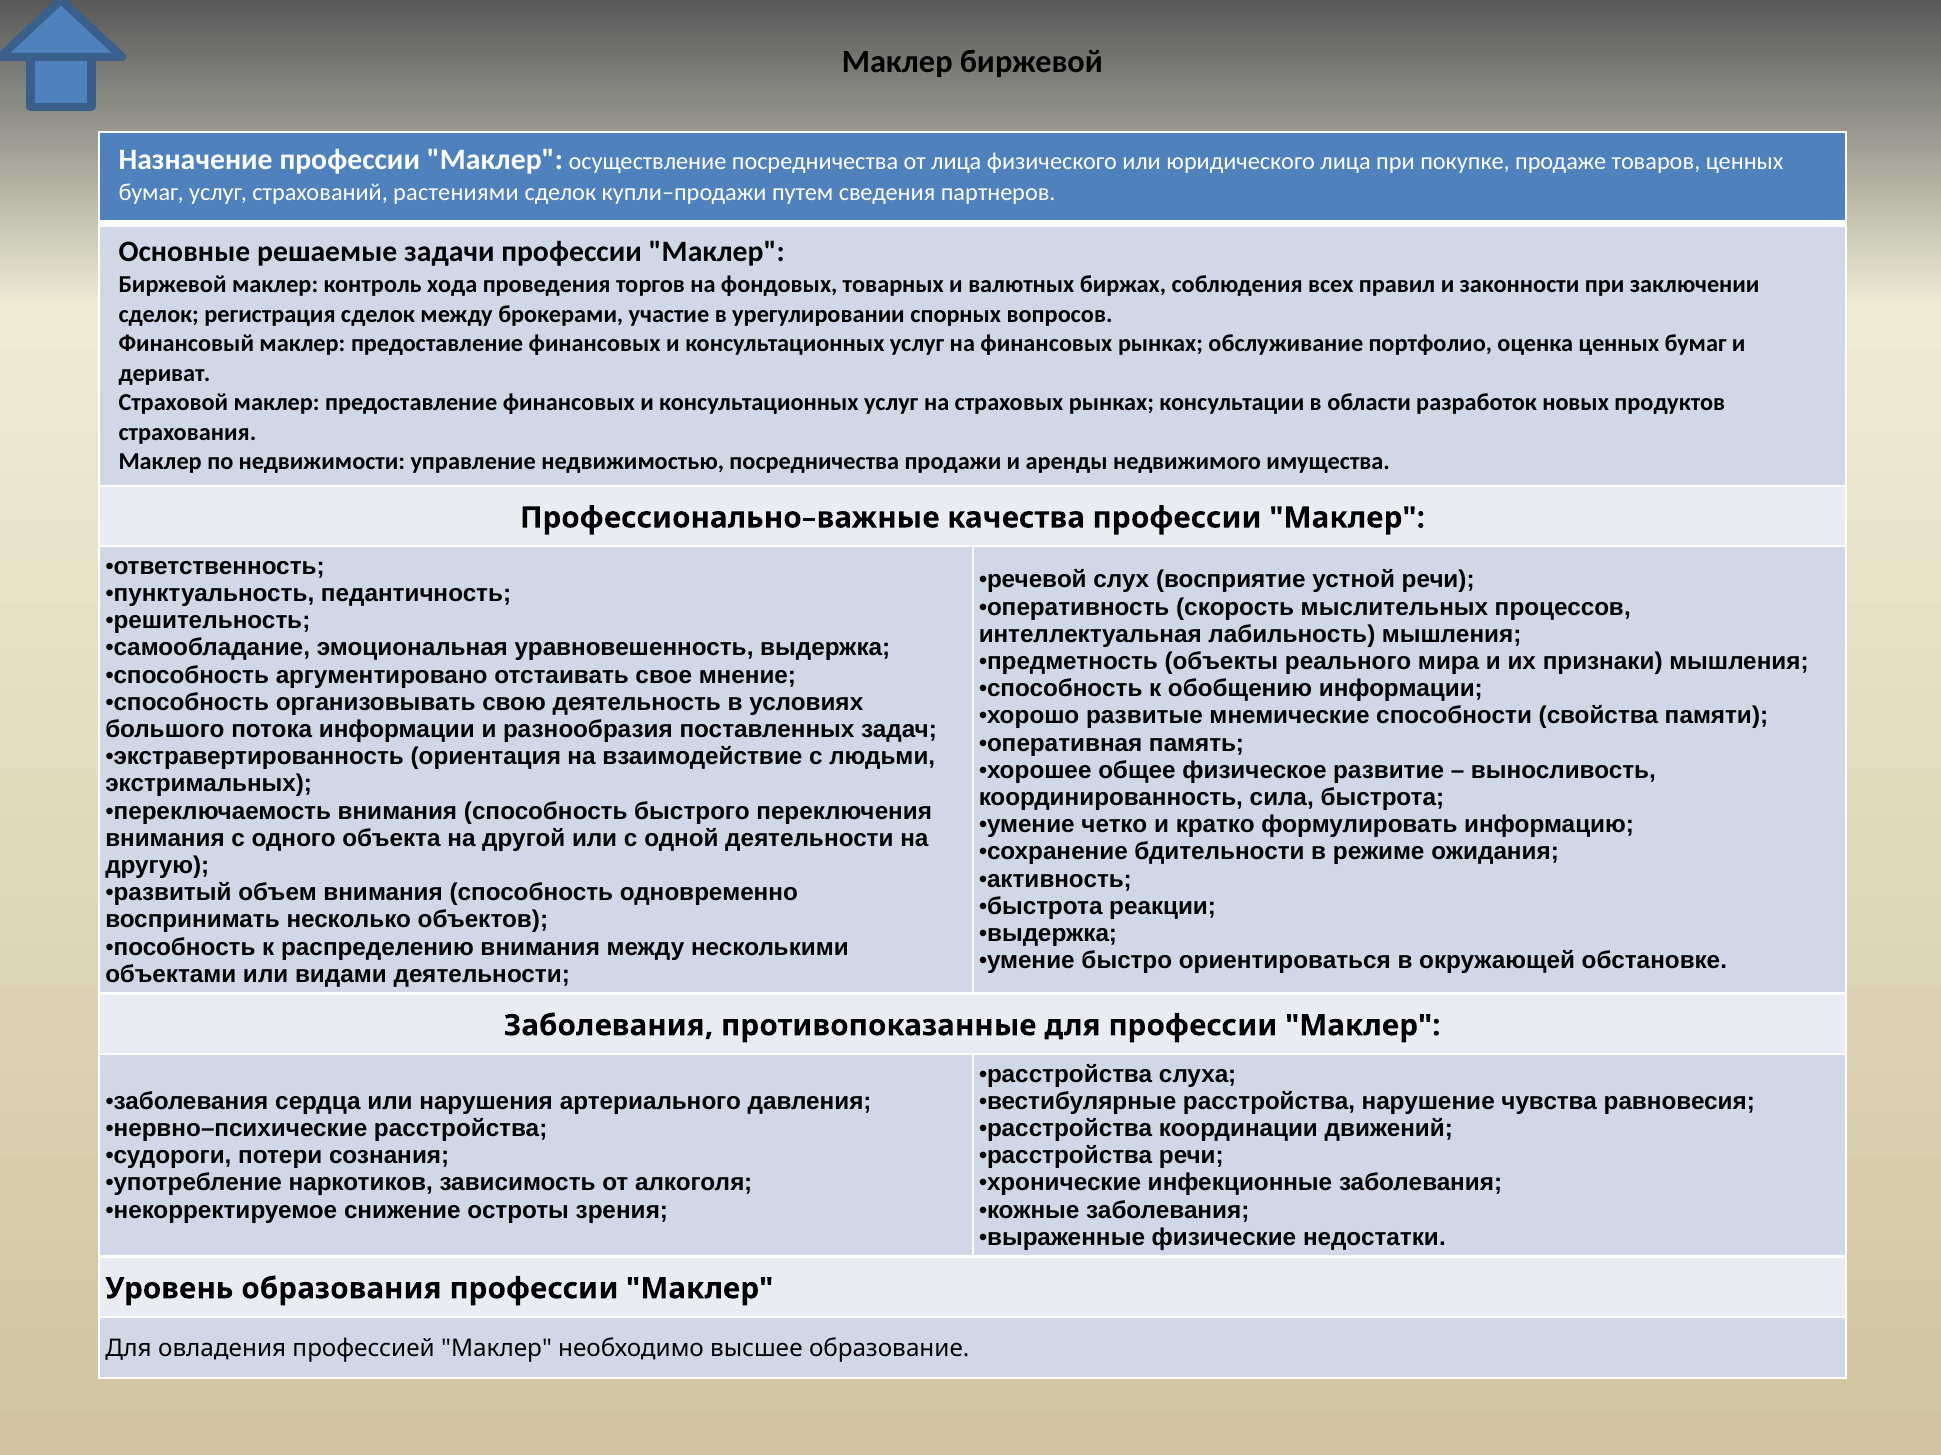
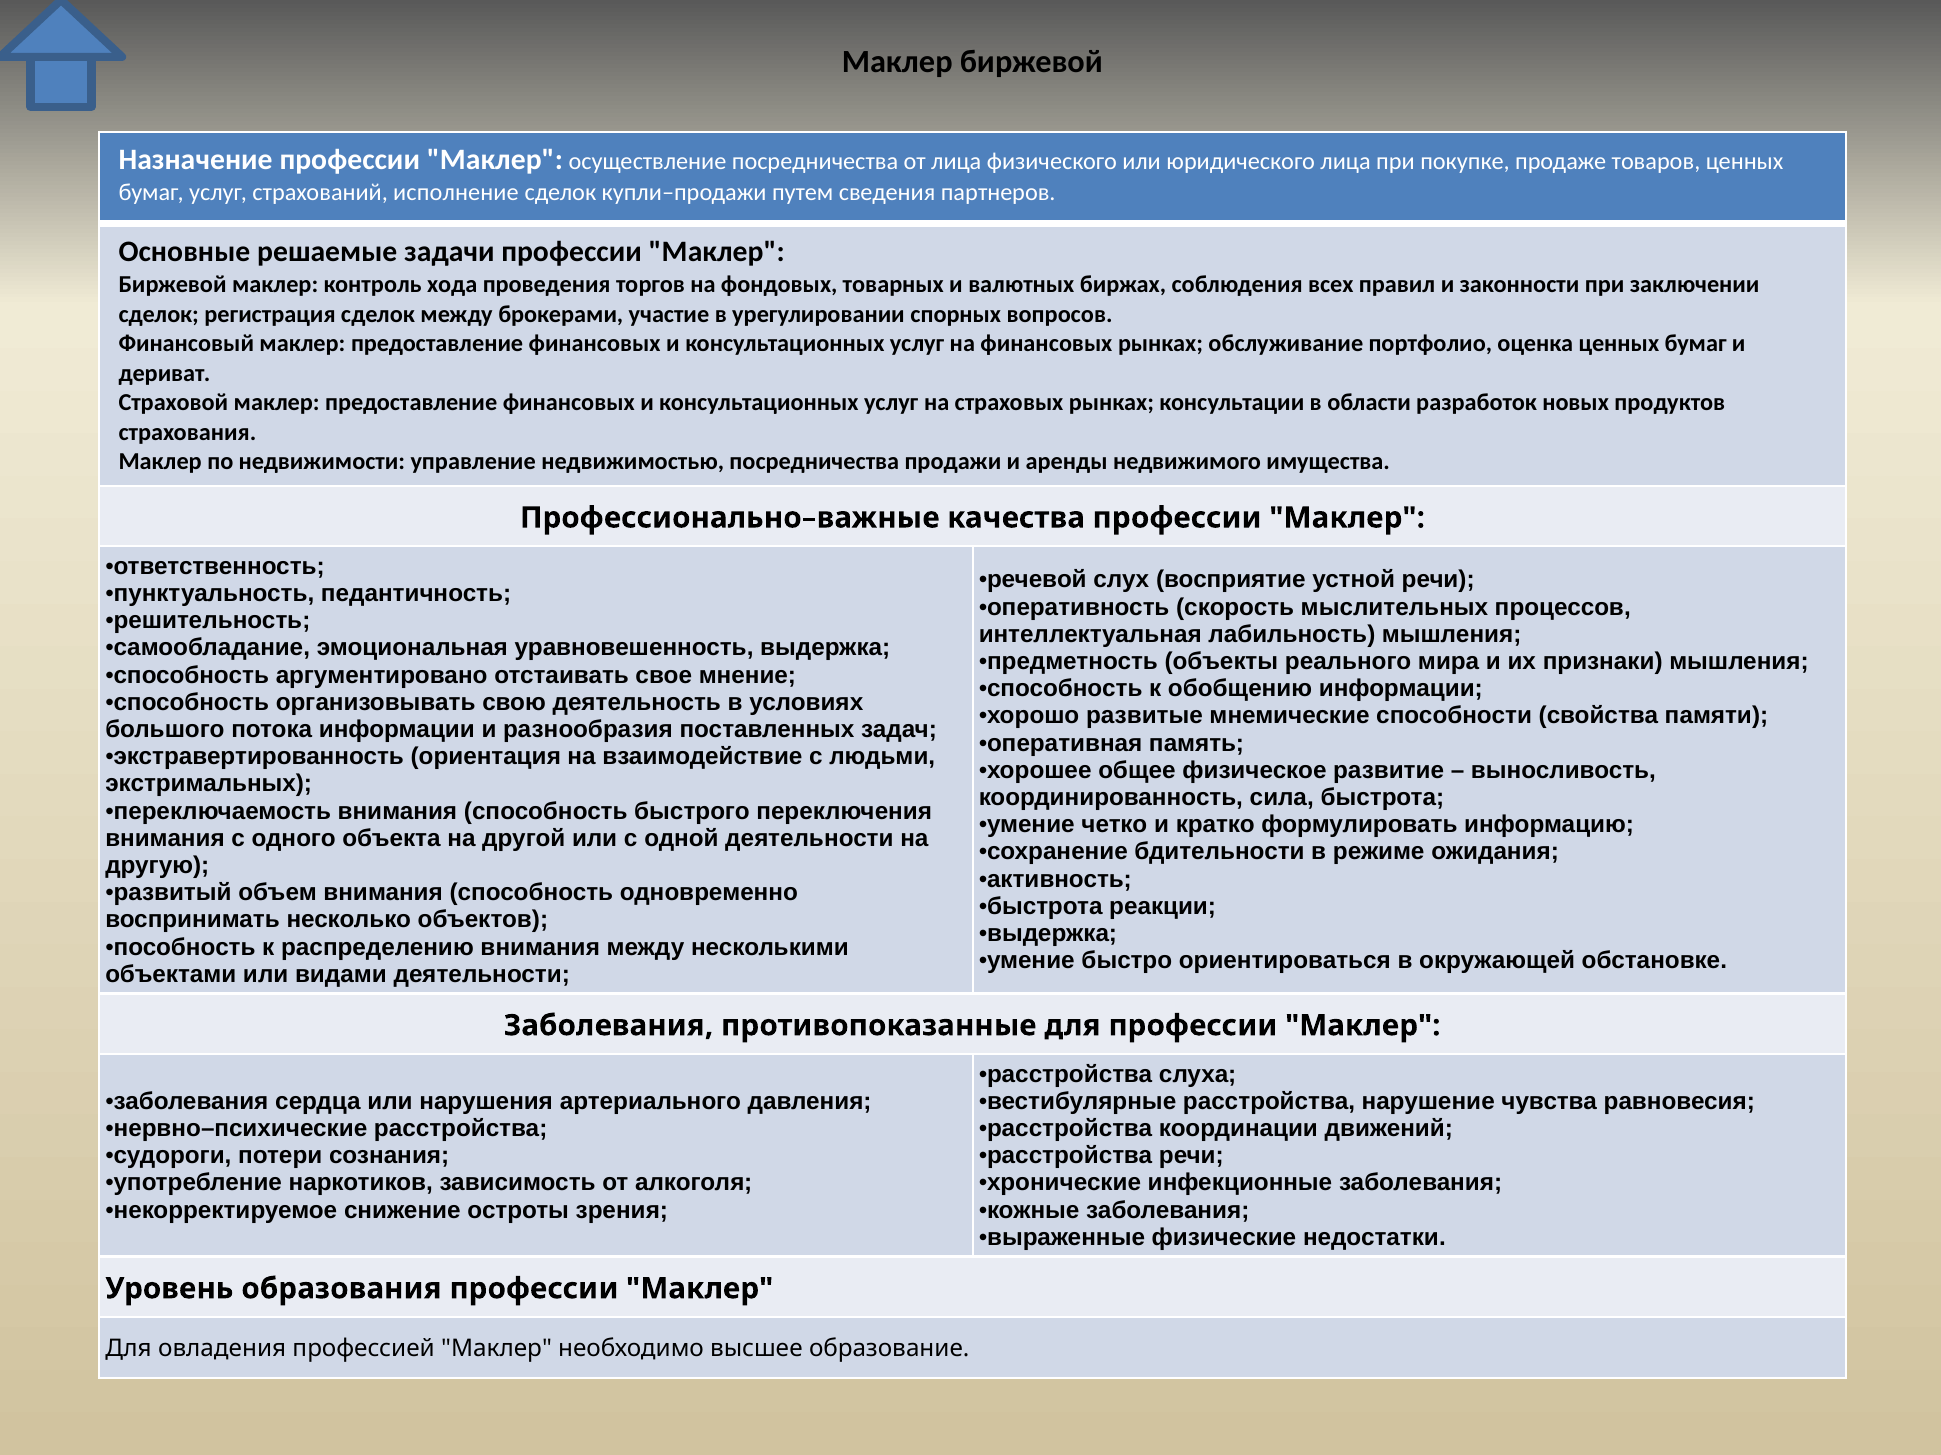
растениями: растениями -> исполнение
